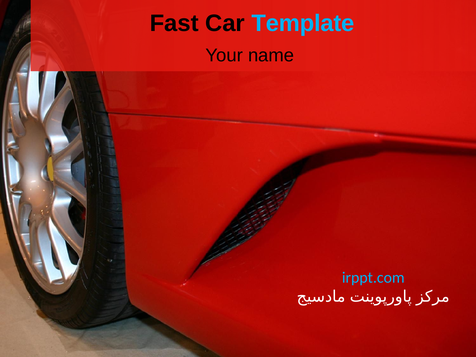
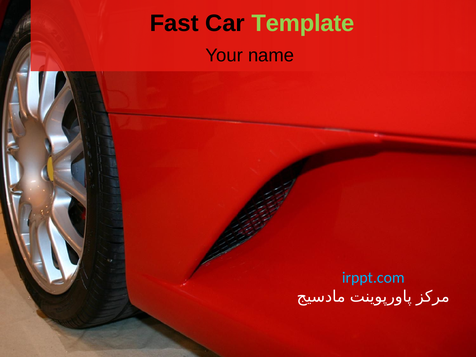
Template colour: light blue -> light green
